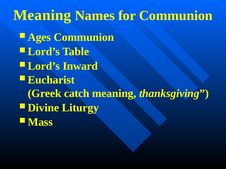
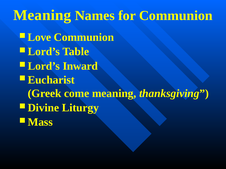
Ages: Ages -> Love
catch: catch -> come
